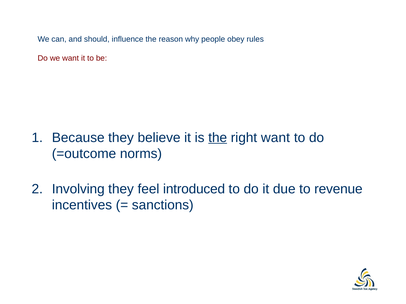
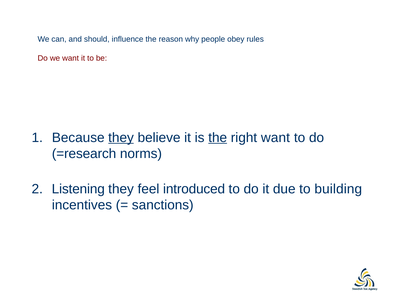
they at (121, 138) underline: none -> present
=outcome: =outcome -> =research
Involving: Involving -> Listening
revenue: revenue -> building
